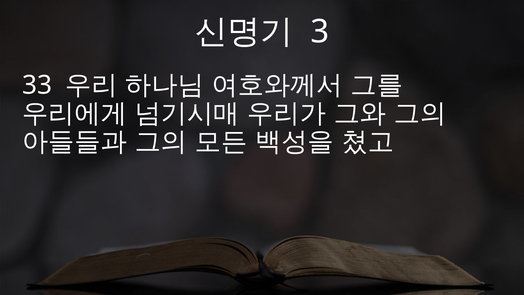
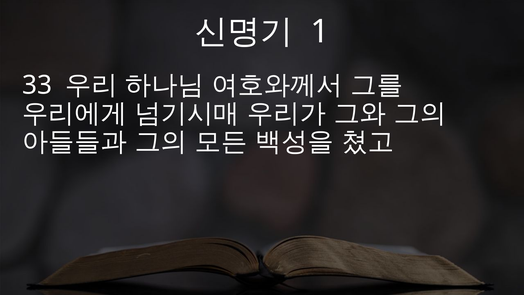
3: 3 -> 1
